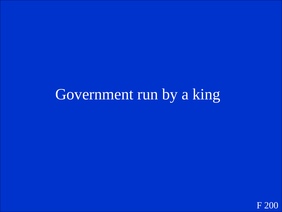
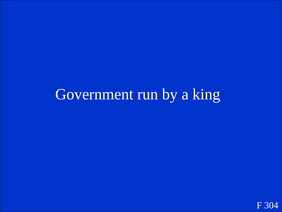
200: 200 -> 304
